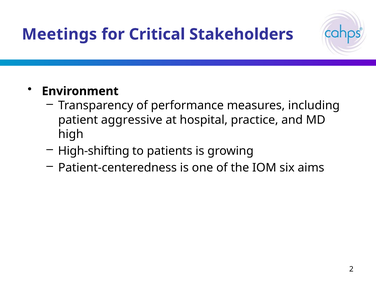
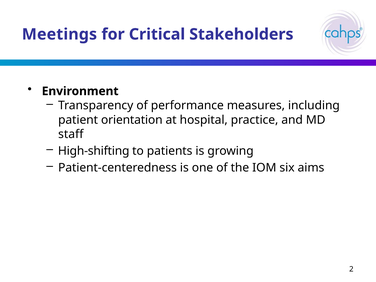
aggressive: aggressive -> orientation
high: high -> staff
